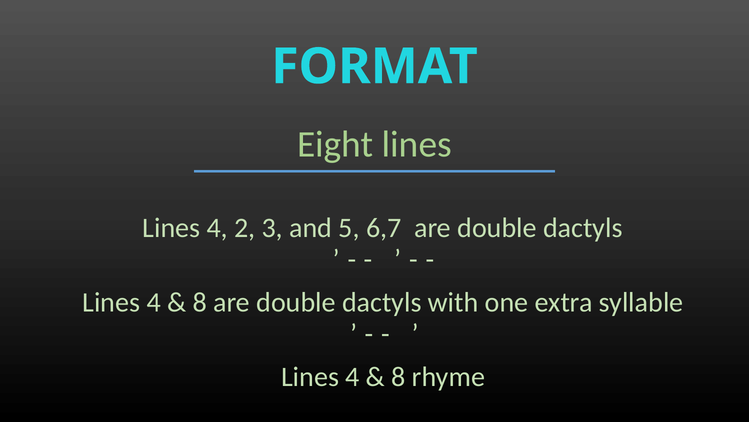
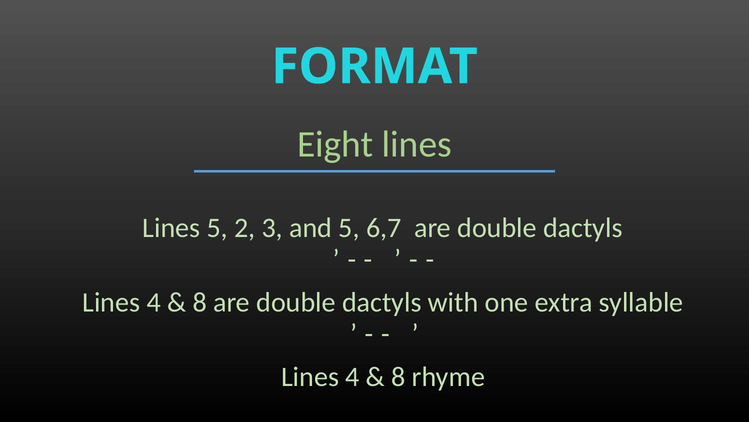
4 at (217, 228): 4 -> 5
